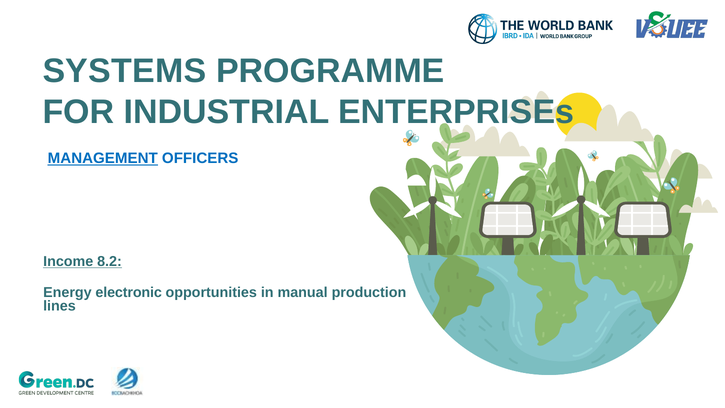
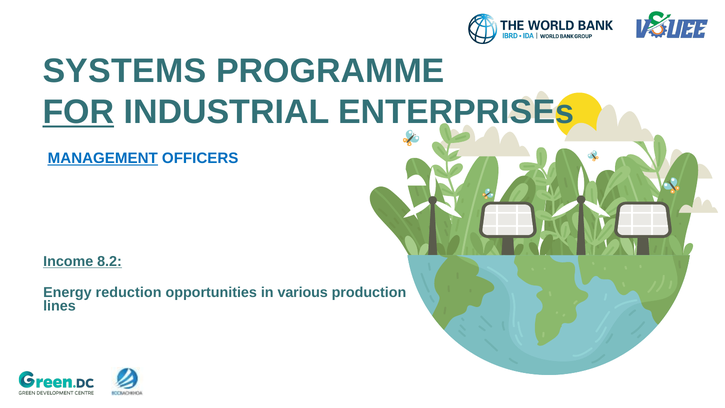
FOR underline: none -> present
electronic: electronic -> reduction
manual: manual -> various
